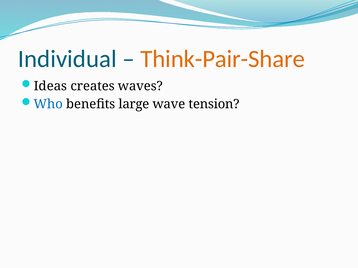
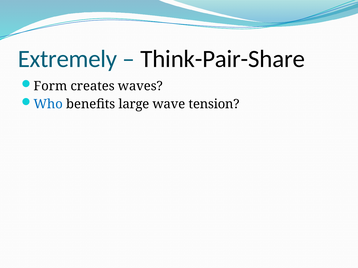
Individual: Individual -> Extremely
Think-Pair-Share colour: orange -> black
Ideas: Ideas -> Form
